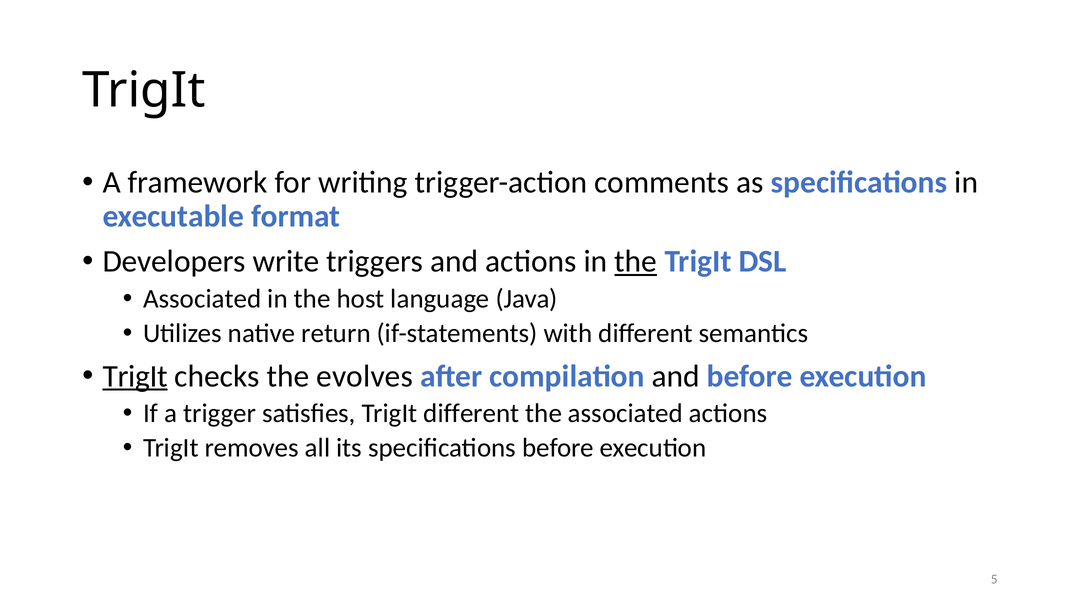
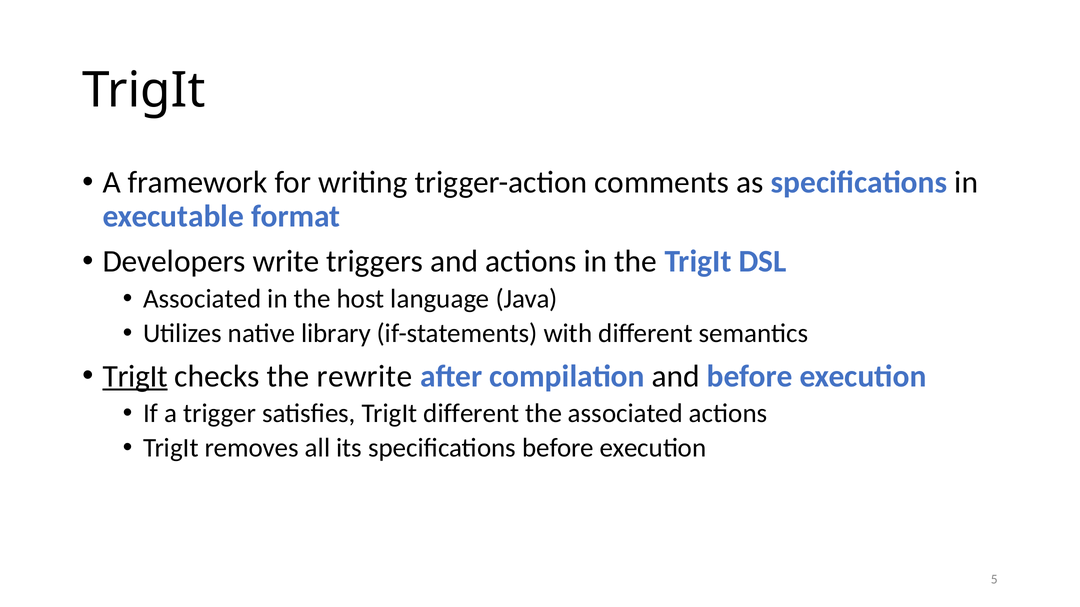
the at (636, 262) underline: present -> none
return: return -> library
evolves: evolves -> rewrite
